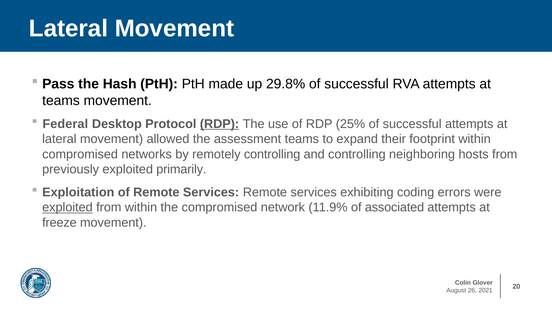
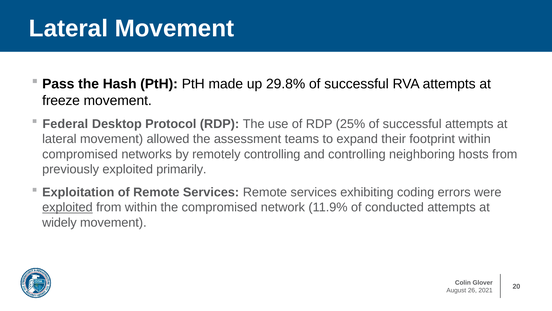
teams at (61, 100): teams -> freeze
RDP at (220, 124) underline: present -> none
associated: associated -> conducted
freeze: freeze -> widely
